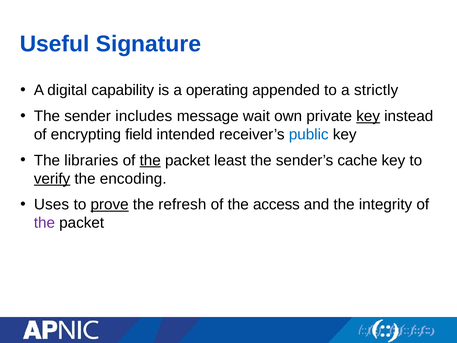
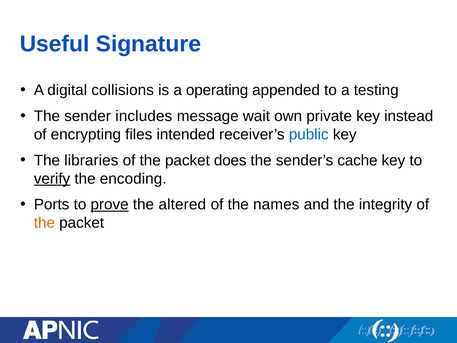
capability: capability -> collisions
strictly: strictly -> testing
key at (368, 116) underline: present -> none
field: field -> files
the at (150, 160) underline: present -> none
least: least -> does
Uses: Uses -> Ports
refresh: refresh -> altered
access: access -> names
the at (44, 223) colour: purple -> orange
